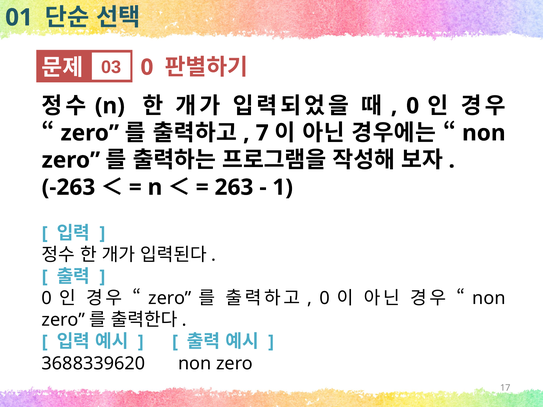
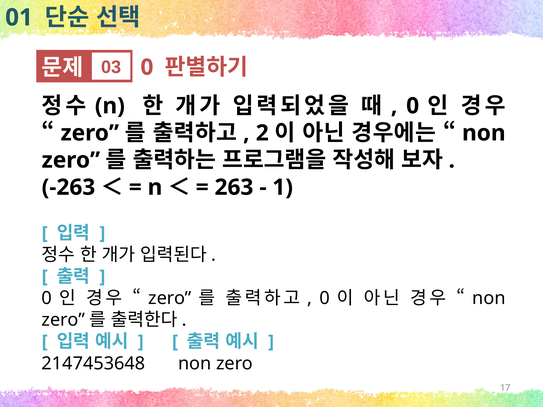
7: 7 -> 2
3688339620: 3688339620 -> 2147453648
